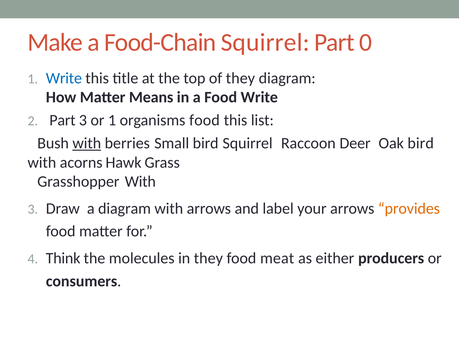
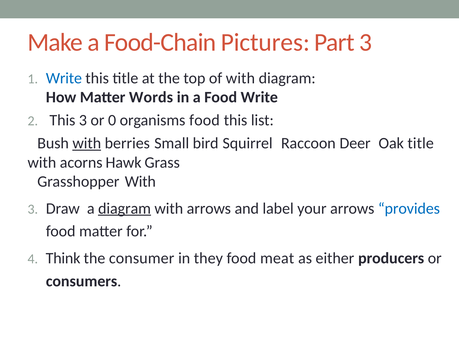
Food-Chain Squirrel: Squirrel -> Pictures
Part 0: 0 -> 3
of they: they -> with
Means: Means -> Words
Part at (62, 120): Part -> This
or 1: 1 -> 0
Oak bird: bird -> title
diagram at (125, 208) underline: none -> present
provides colour: orange -> blue
molecules: molecules -> consumer
